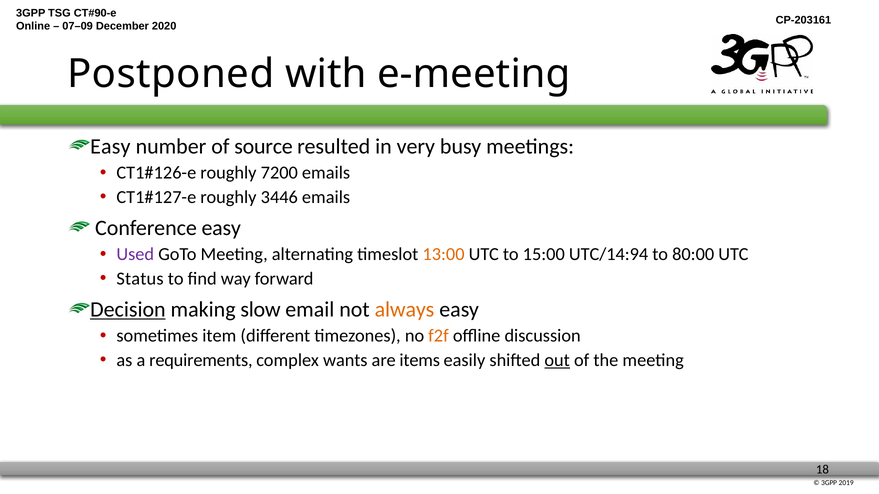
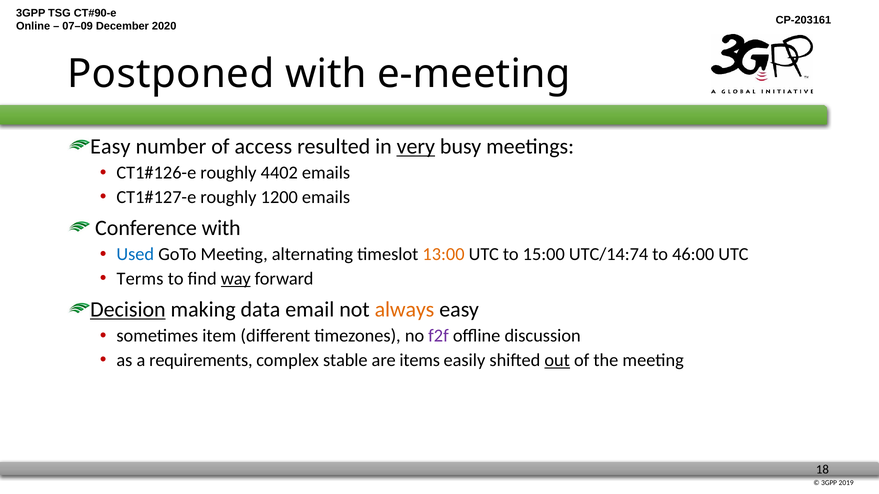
source: source -> access
very underline: none -> present
7200: 7200 -> 4402
3446: 3446 -> 1200
Conference easy: easy -> with
Used colour: purple -> blue
UTC/14:94: UTC/14:94 -> UTC/14:74
80:00: 80:00 -> 46:00
Status: Status -> Terms
way underline: none -> present
slow: slow -> data
f2f colour: orange -> purple
wants: wants -> stable
